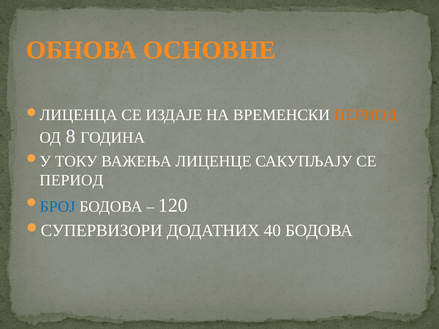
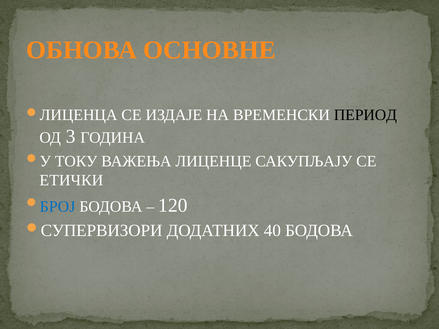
ПЕРИОД at (365, 115) colour: orange -> black
8: 8 -> 3
ПЕРИОД at (71, 180): ПЕРИОД -> ЕТИЧКИ
